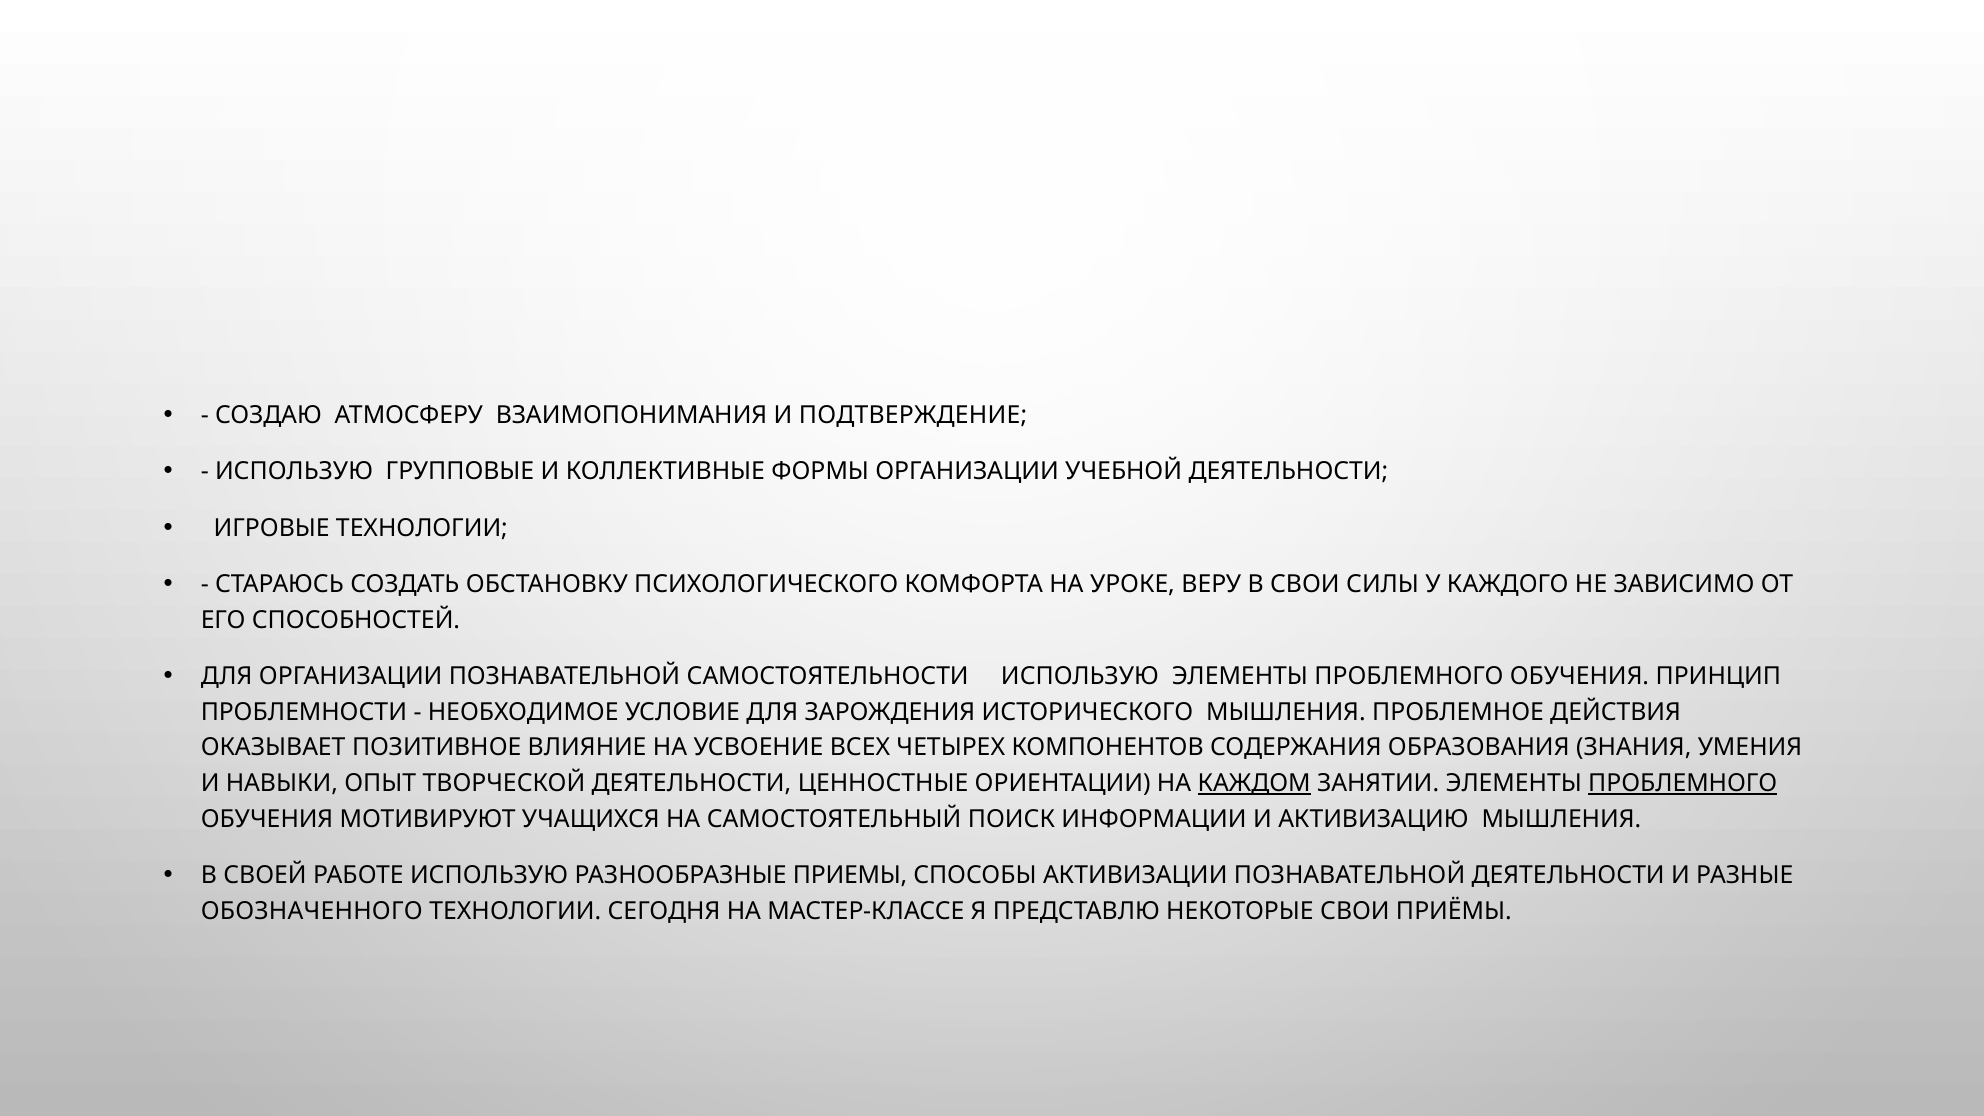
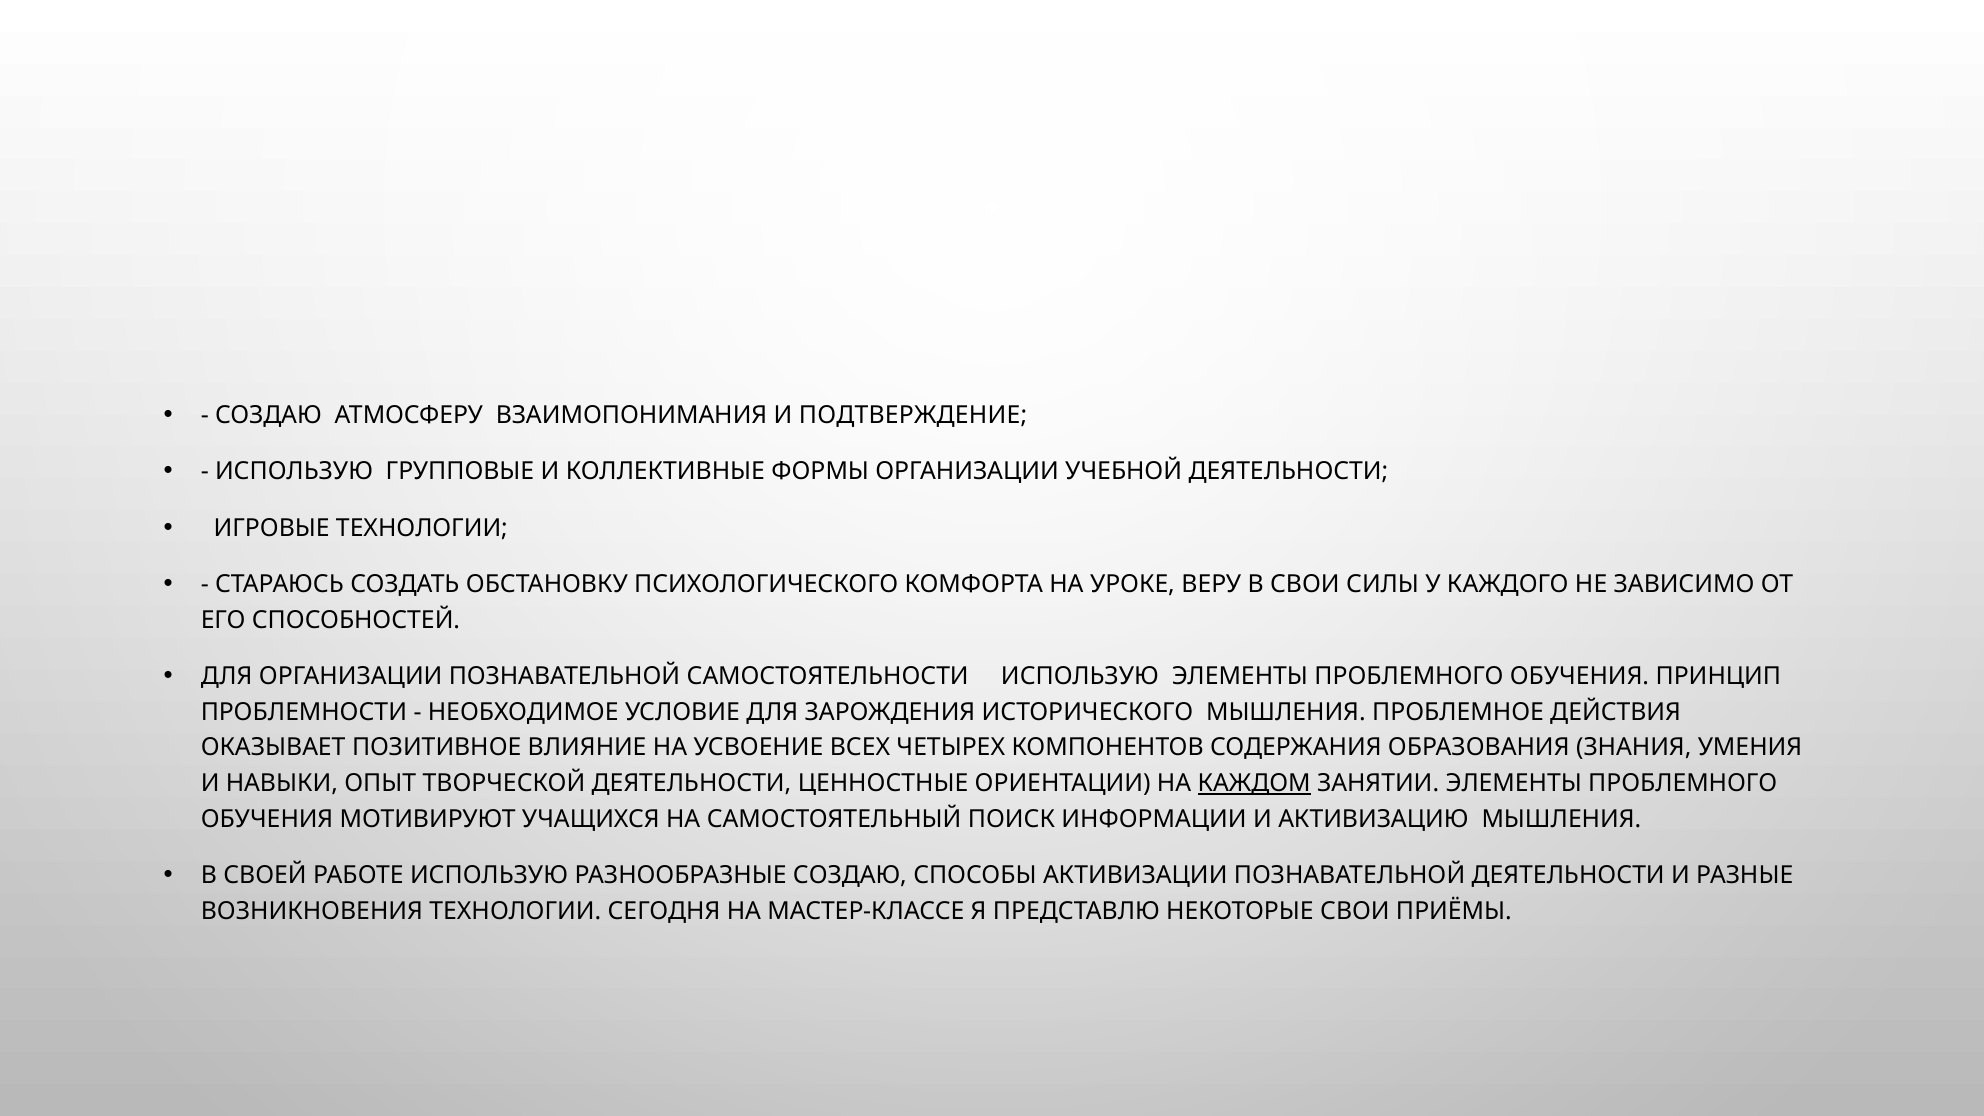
ПРОБЛЕМНОГО at (1683, 783) underline: present -> none
РАЗНООБРАЗНЫЕ ПРИЕМЫ: ПРИЕМЫ -> СОЗДАЮ
ОБОЗНАЧЕННОГО: ОБОЗНАЧЕННОГО -> ВОЗНИКНОВЕНИЯ
